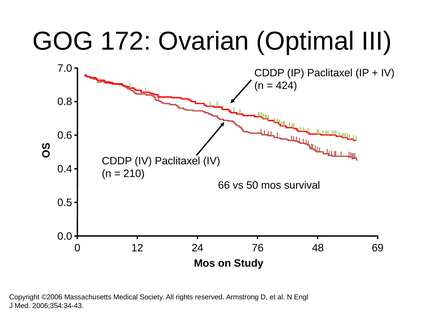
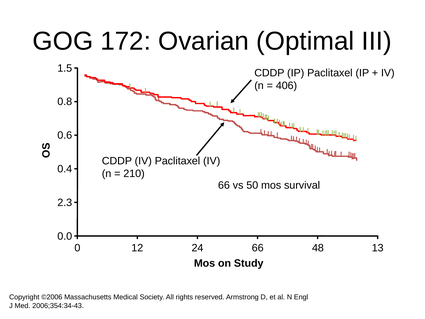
7.0: 7.0 -> 1.5
424: 424 -> 406
0.5: 0.5 -> 2.3
24 76: 76 -> 66
69: 69 -> 13
